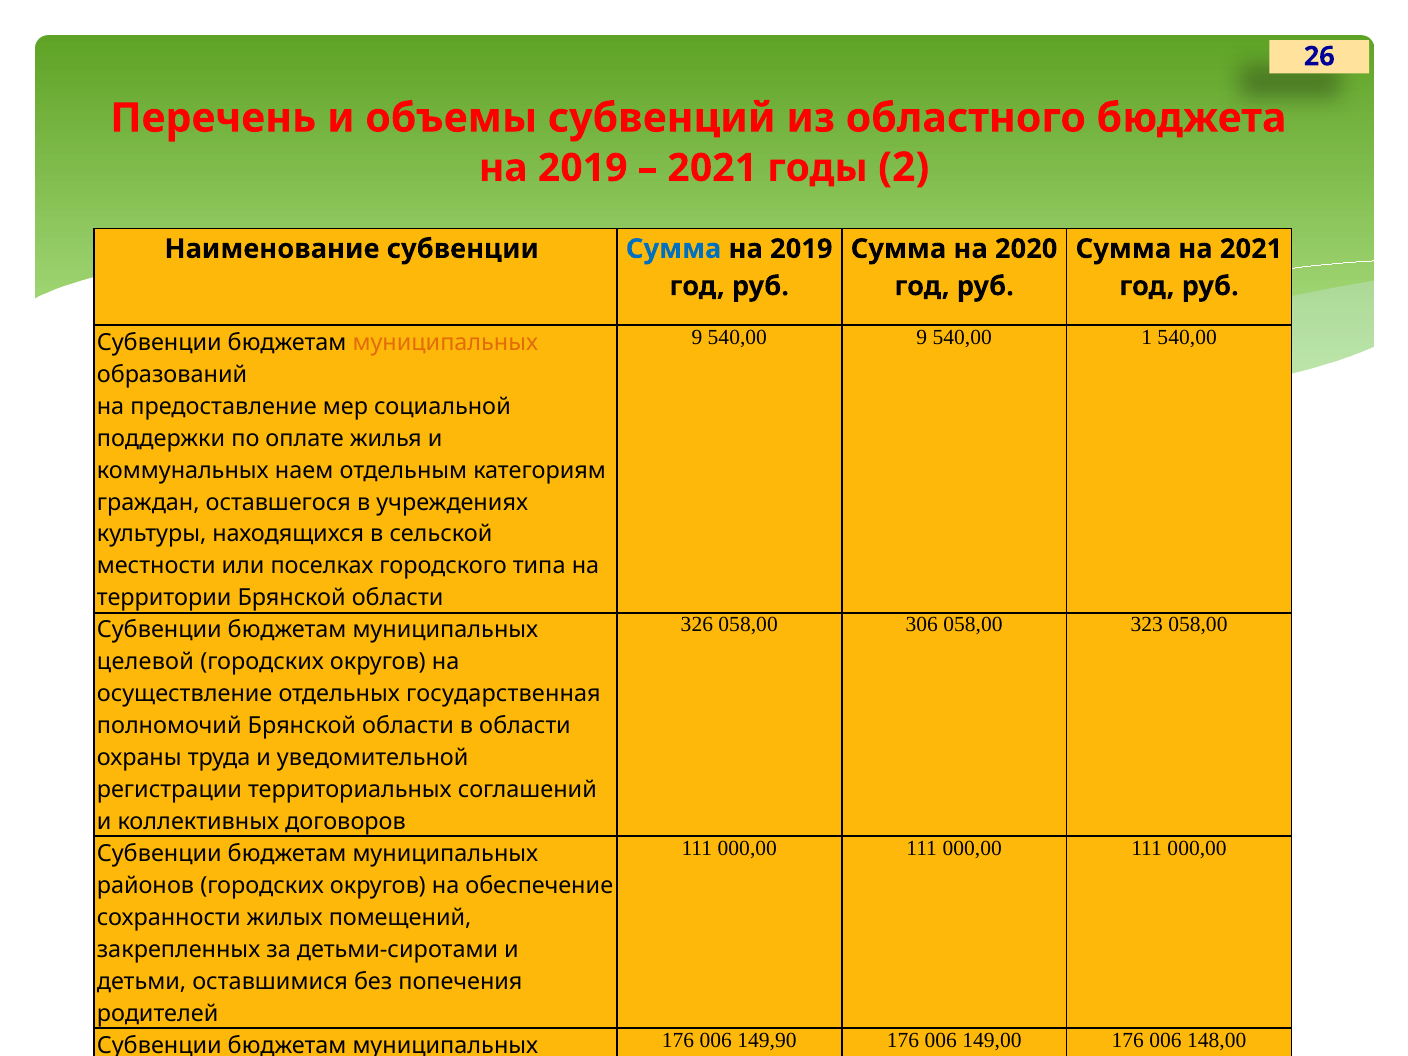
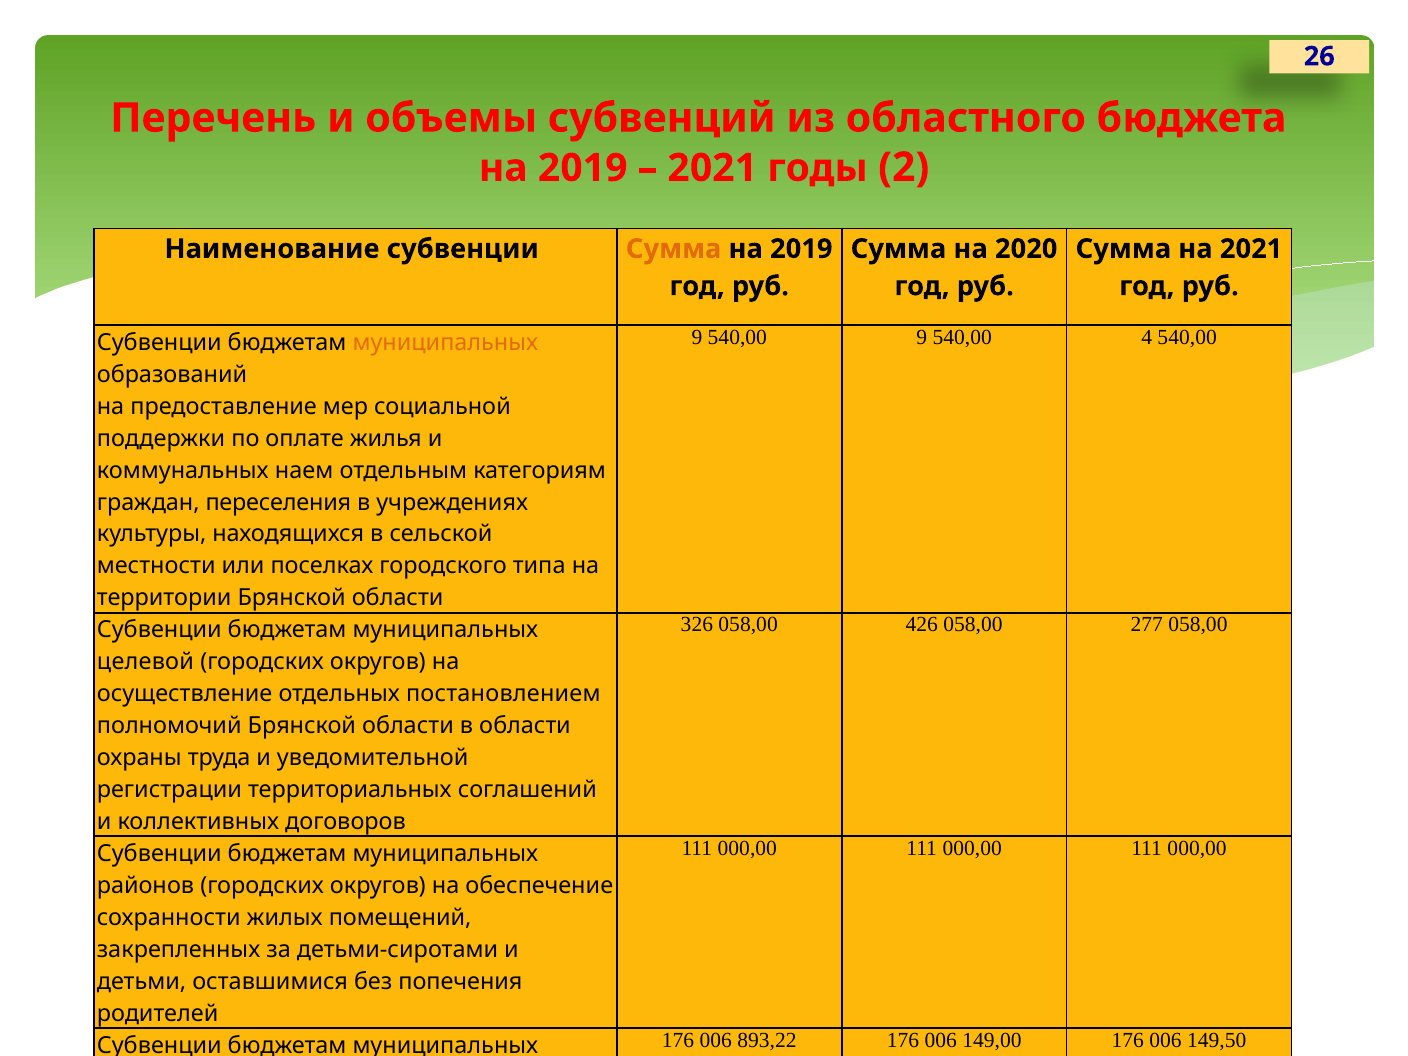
Сумма at (674, 249) colour: blue -> orange
1: 1 -> 4
оставшегося: оставшегося -> переселения
306: 306 -> 426
323: 323 -> 277
государственная: государственная -> постановлением
149,90: 149,90 -> 893,22
148,00: 148,00 -> 149,50
